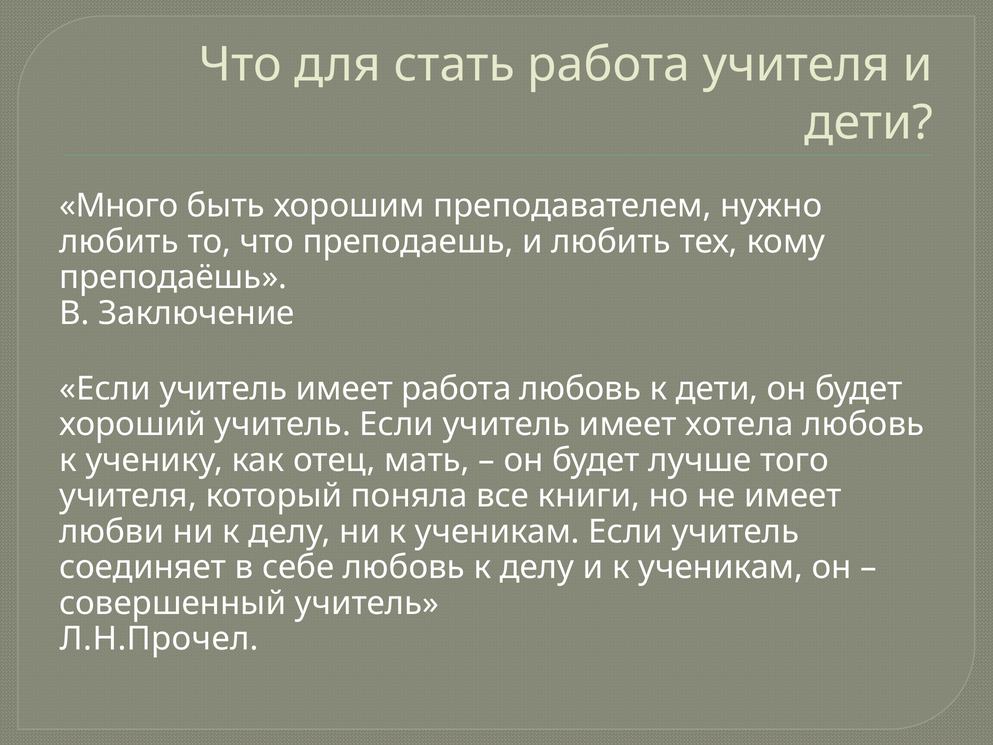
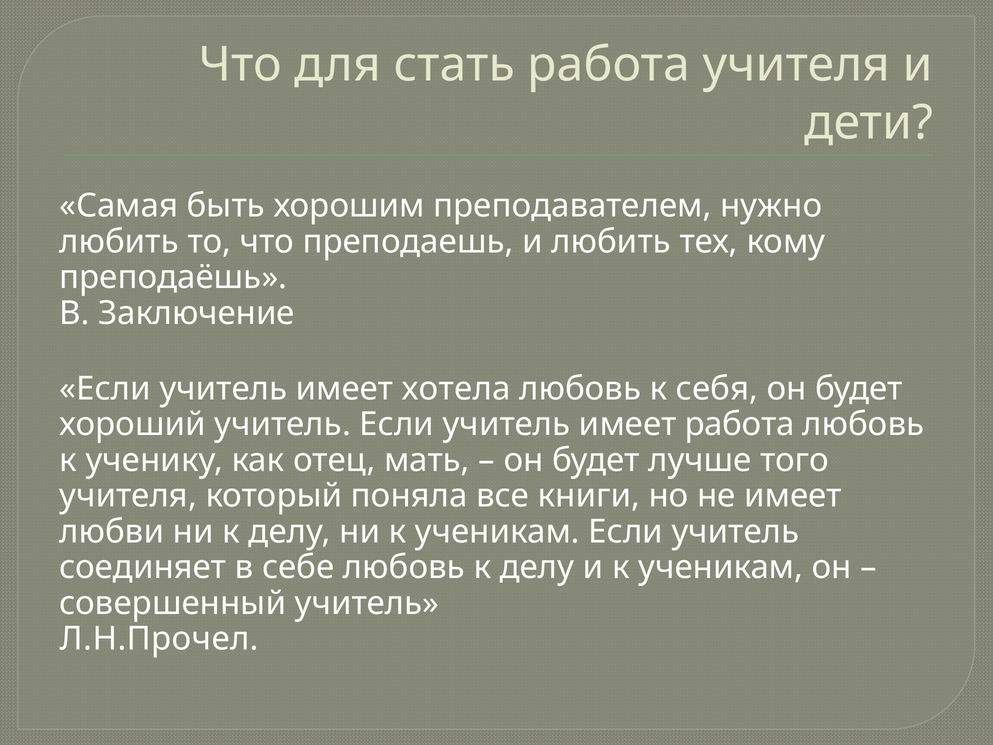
Много: Много -> Самая
имеет работа: работа -> хотела
к дети: дети -> себя
имеет хотела: хотела -> работа
